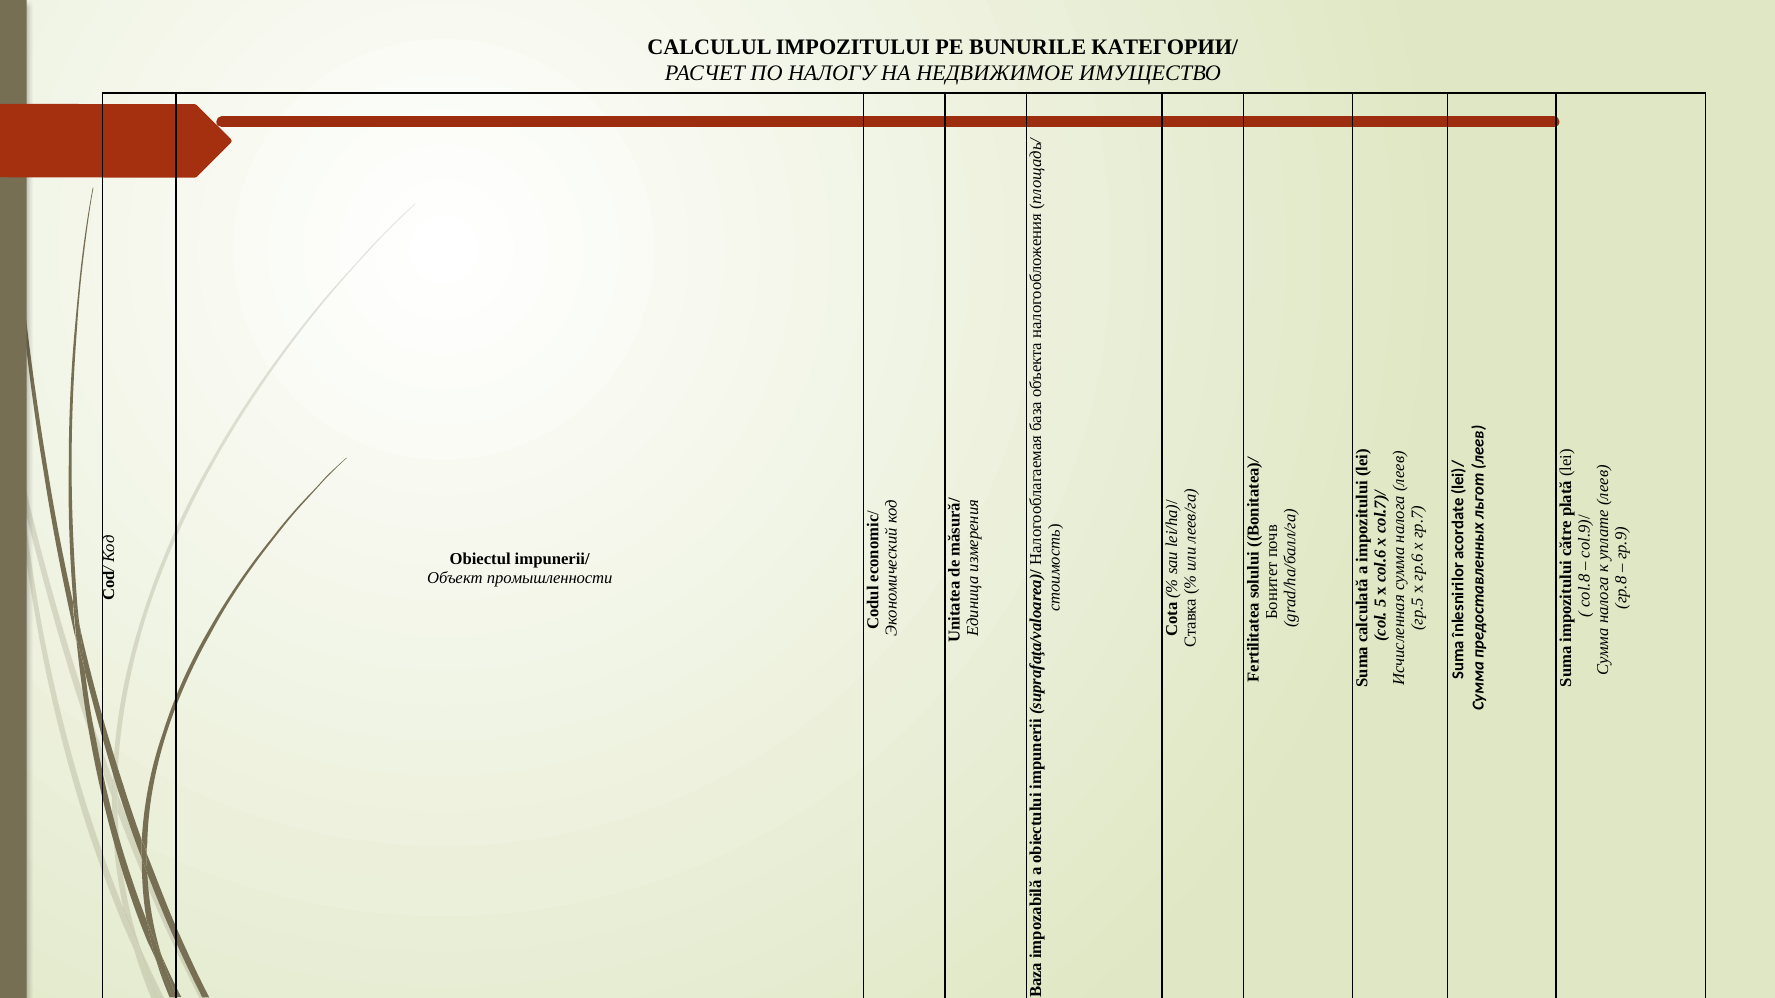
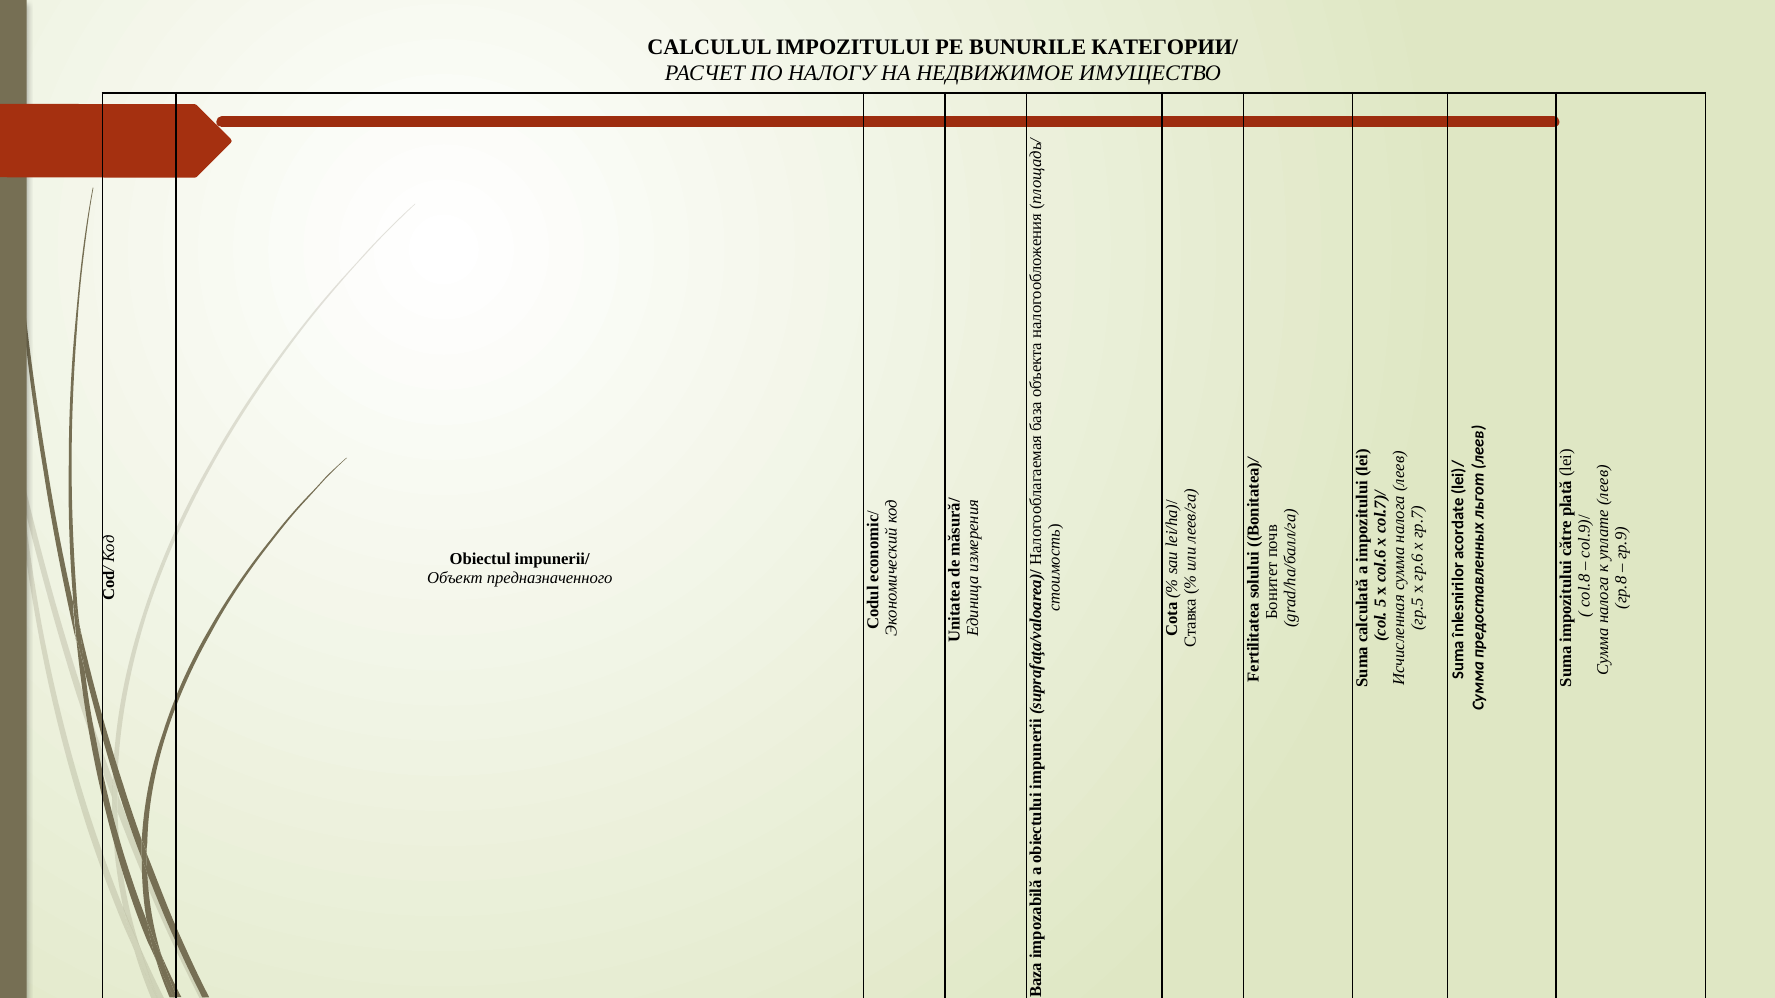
промышленности: промышленности -> предназначенного
